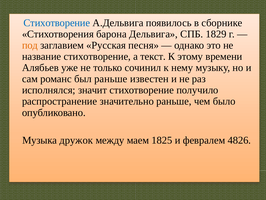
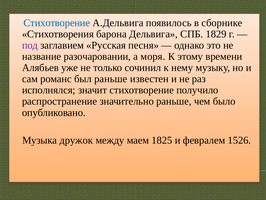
под colour: orange -> purple
название стихотворение: стихотворение -> разочаровании
текст: текст -> моря
4826: 4826 -> 1526
